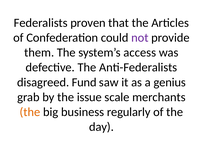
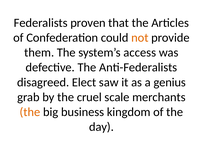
not colour: purple -> orange
Fund: Fund -> Elect
issue: issue -> cruel
regularly: regularly -> kingdom
